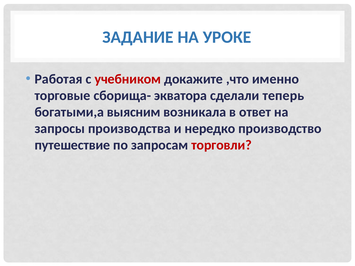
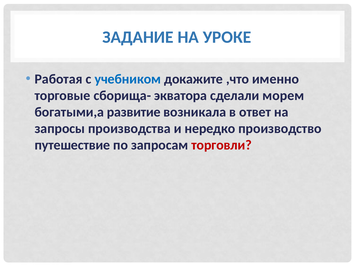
учебником colour: red -> blue
теперь: теперь -> морем
выясним: выясним -> развитие
